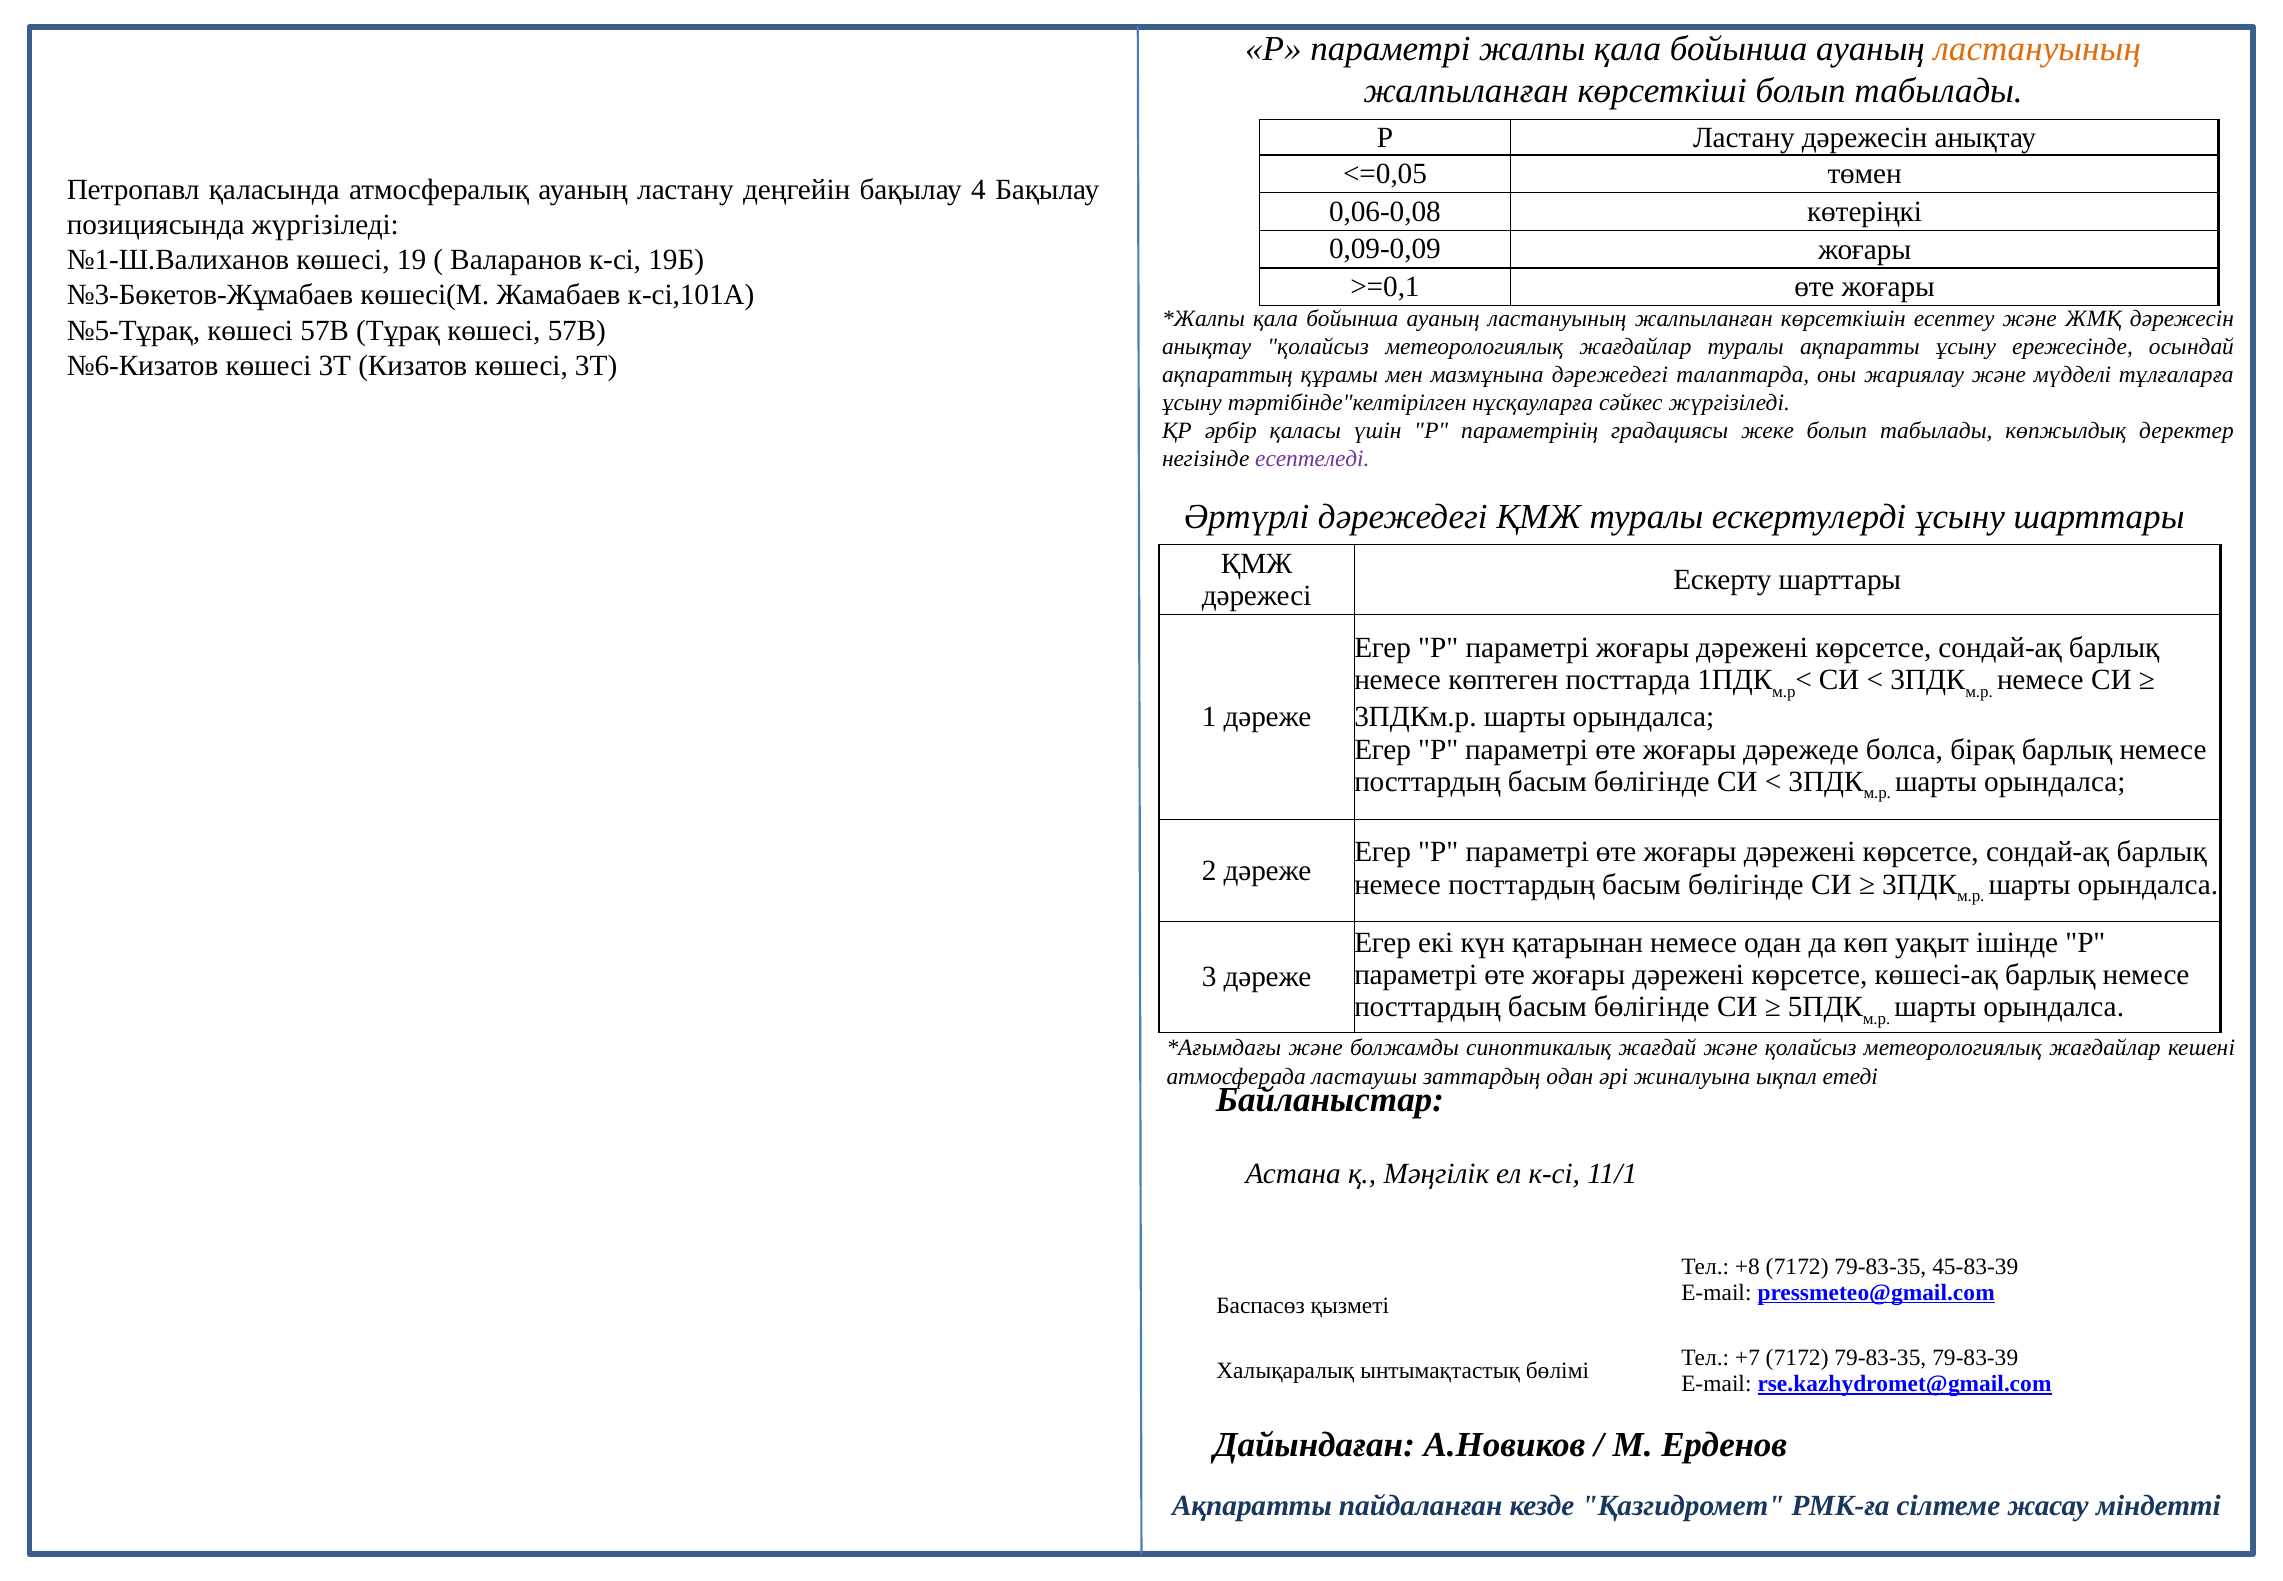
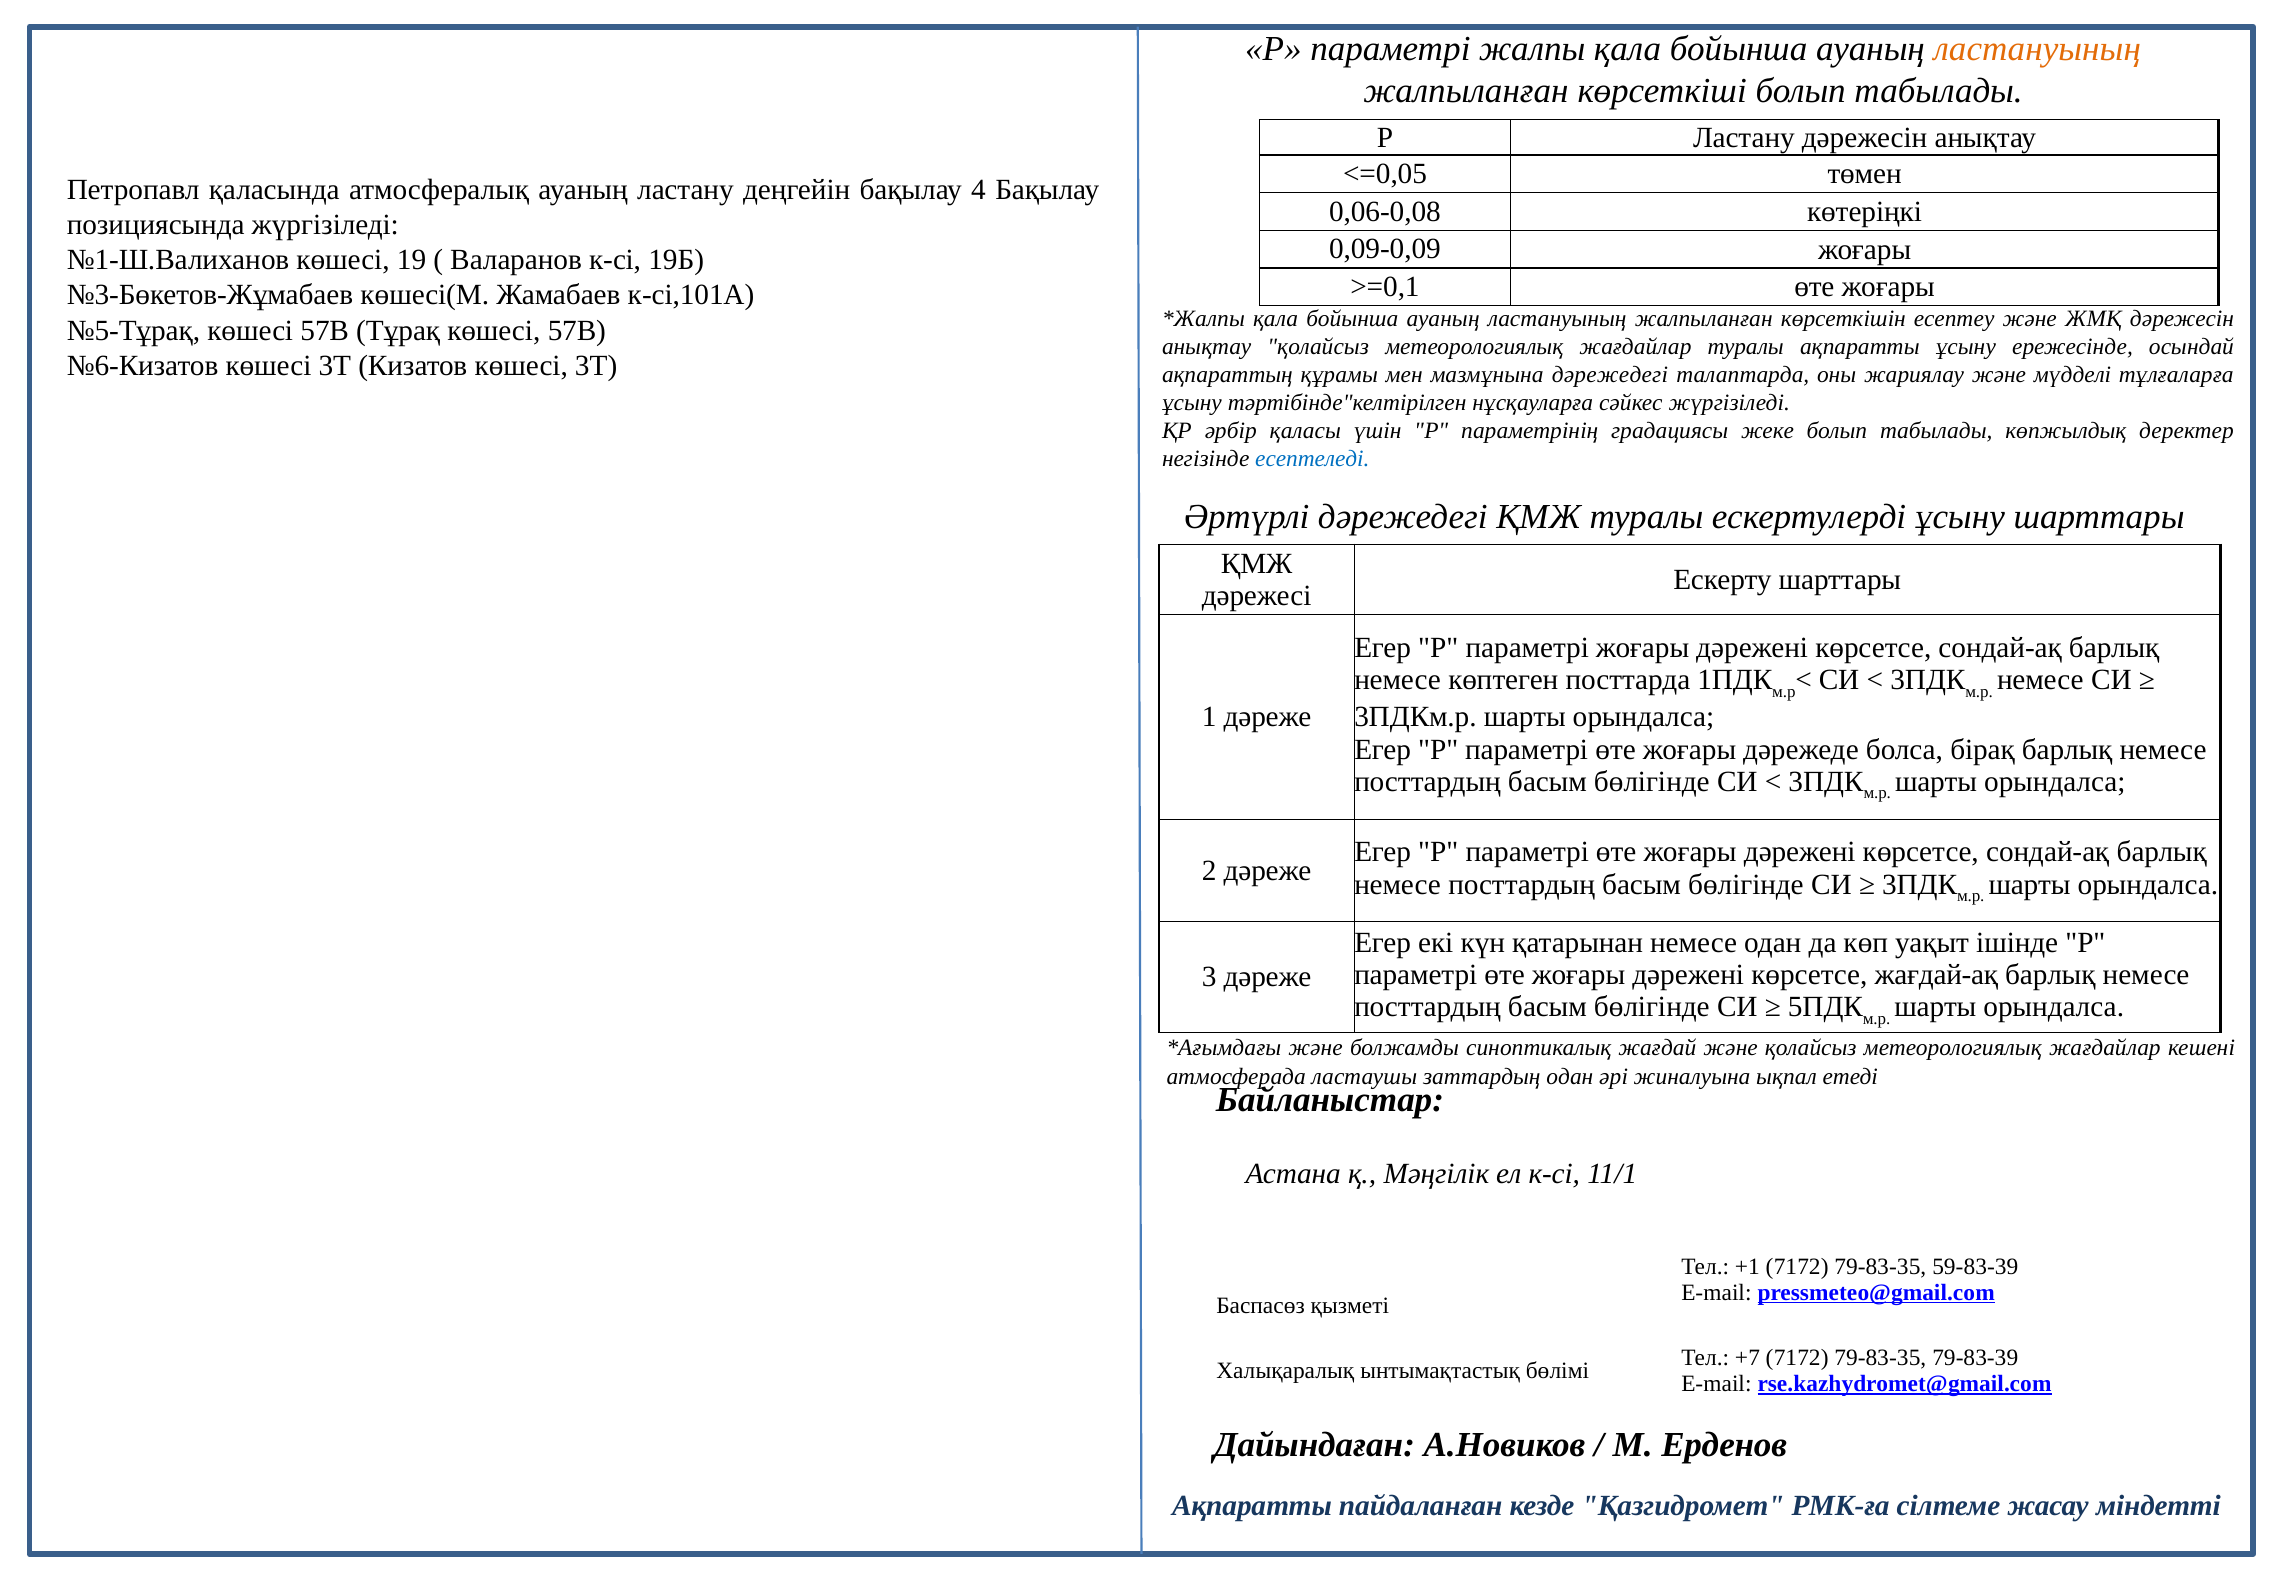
есептеледі colour: purple -> blue
көшесі-ақ: көшесі-ақ -> жағдай-ақ
+8: +8 -> +1
45-83-39: 45-83-39 -> 59-83-39
